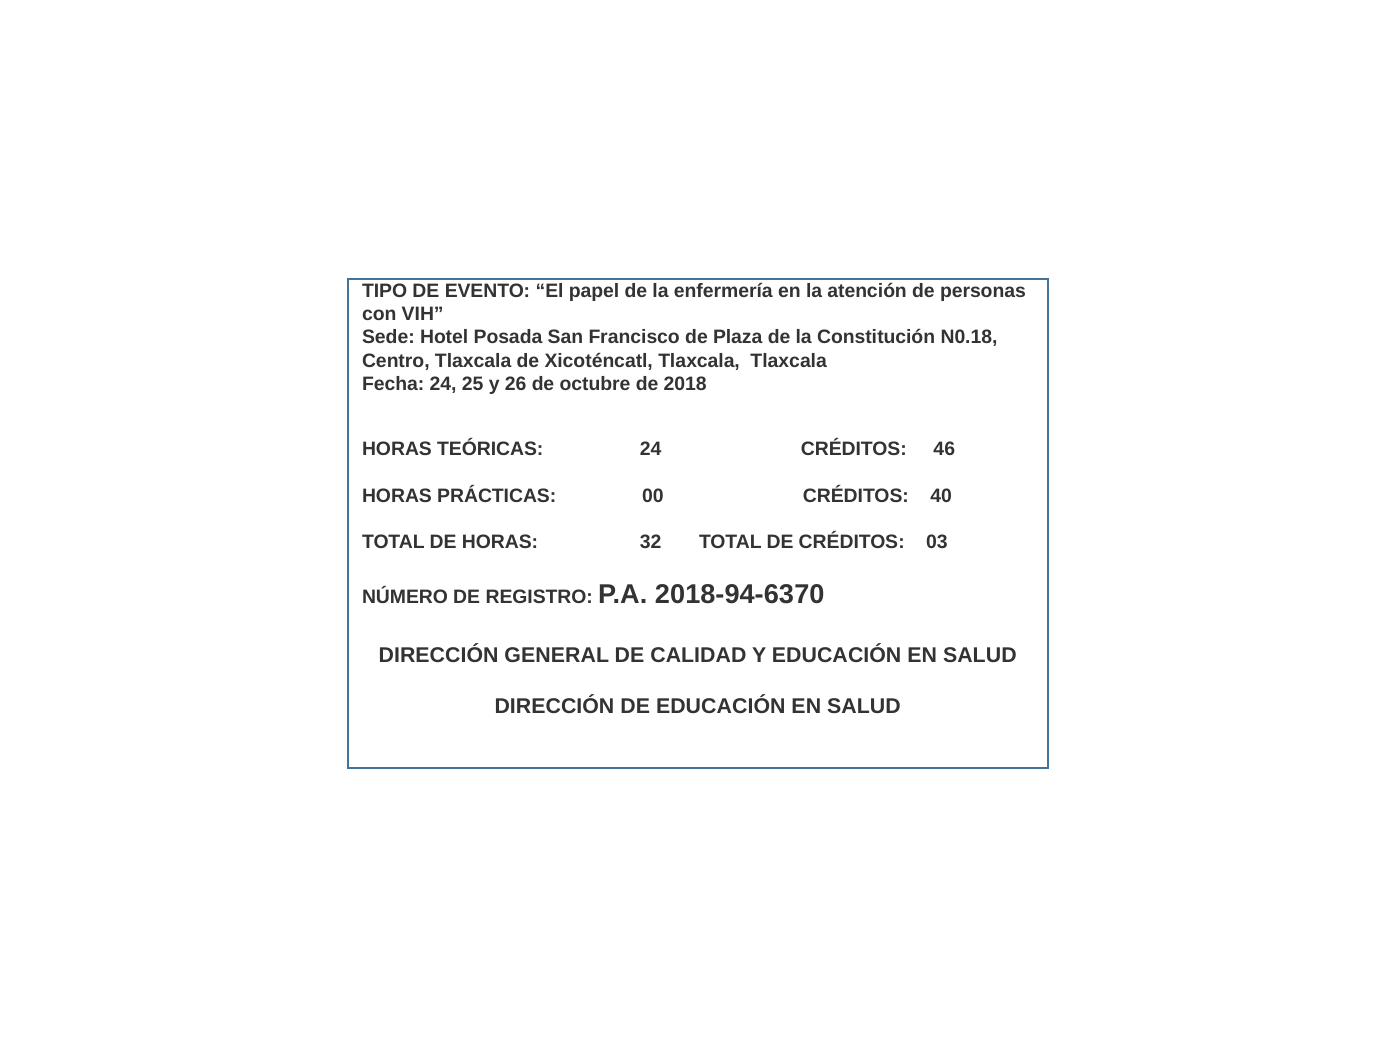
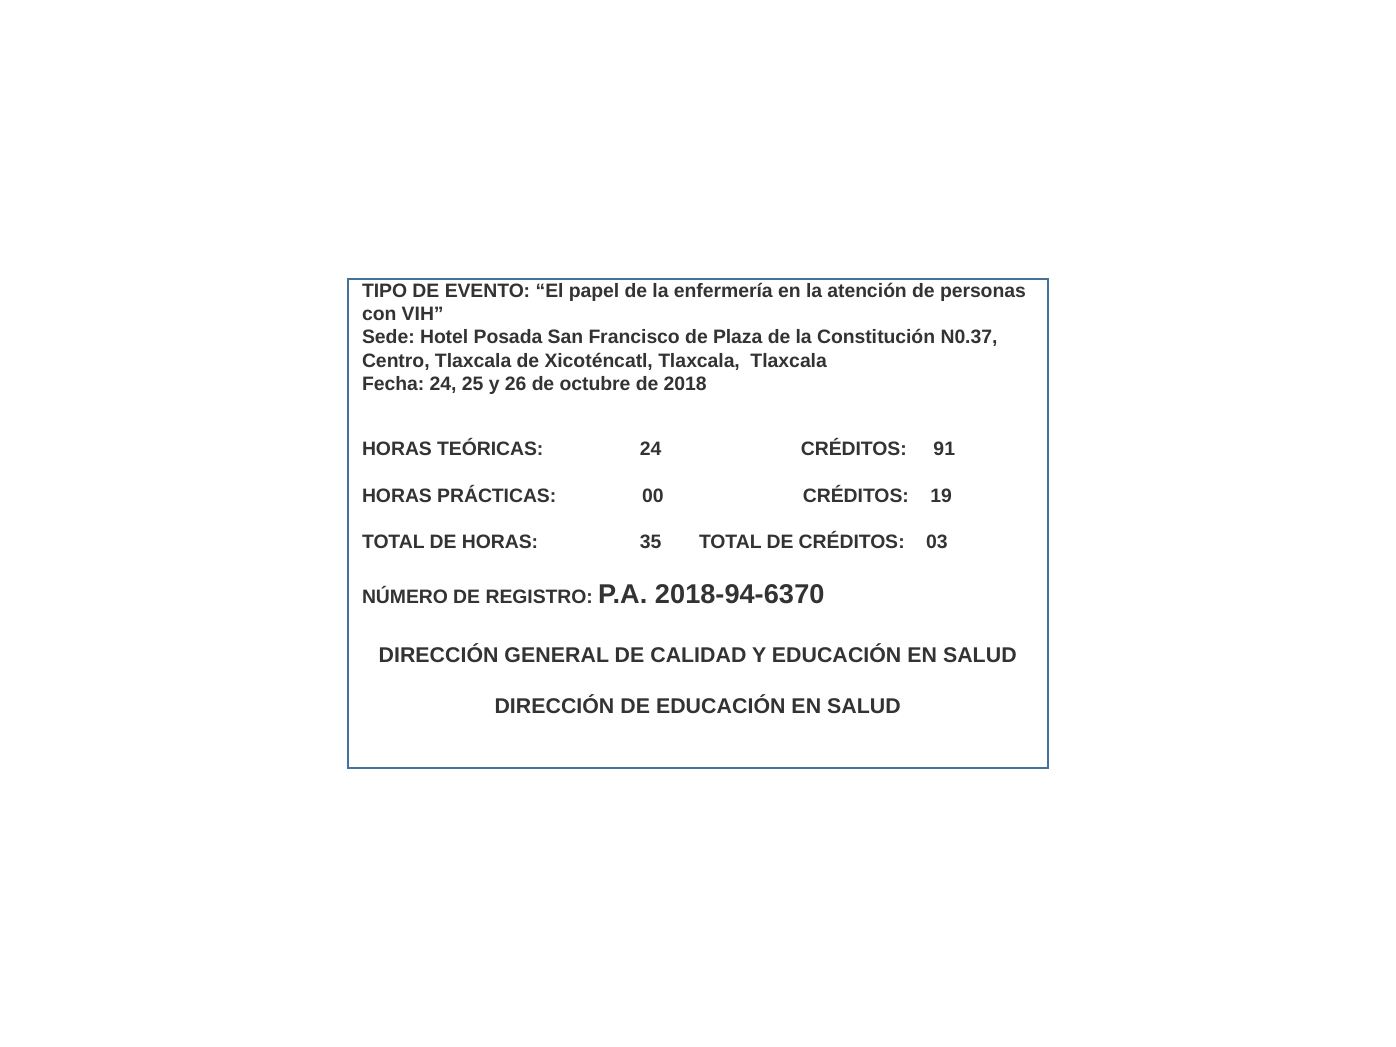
N0.18: N0.18 -> N0.37
46: 46 -> 91
40: 40 -> 19
32: 32 -> 35
